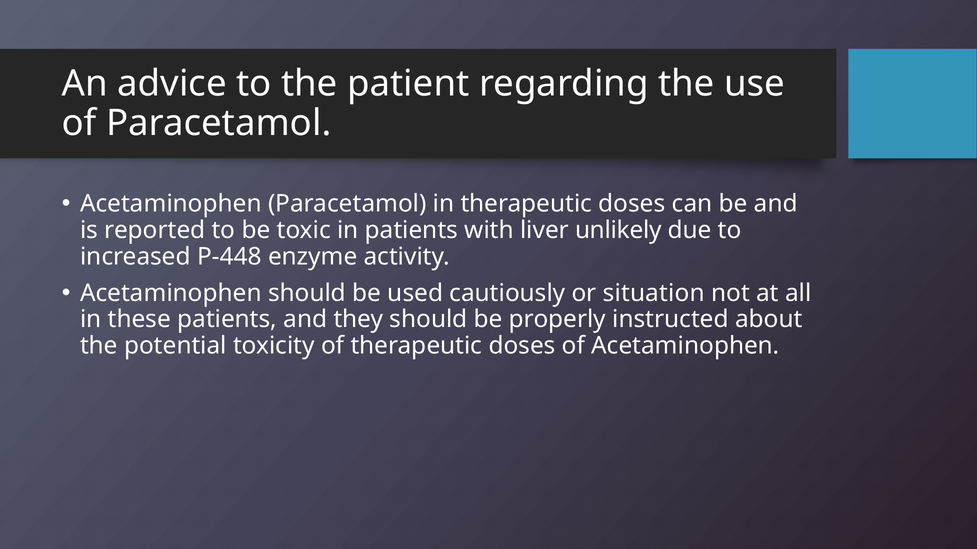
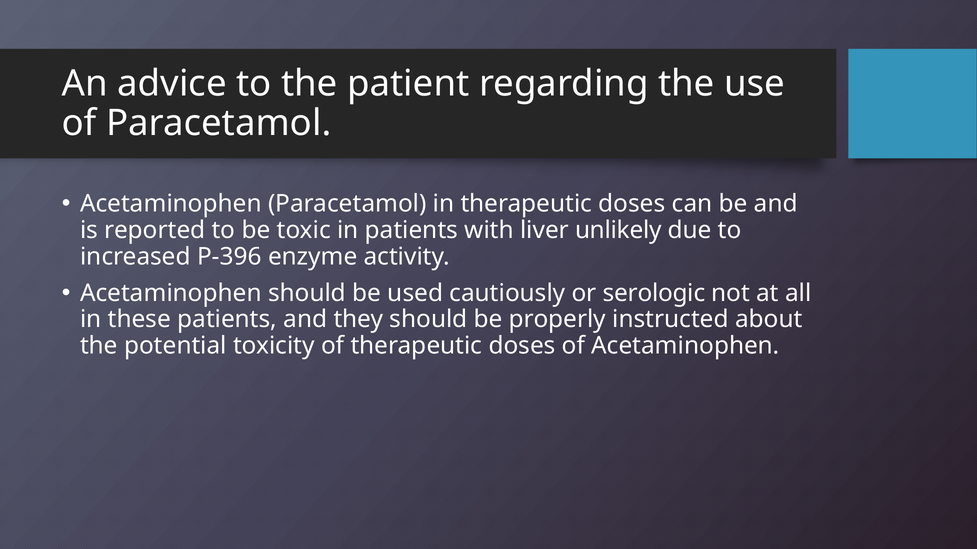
P-448: P-448 -> P-396
situation: situation -> serologic
